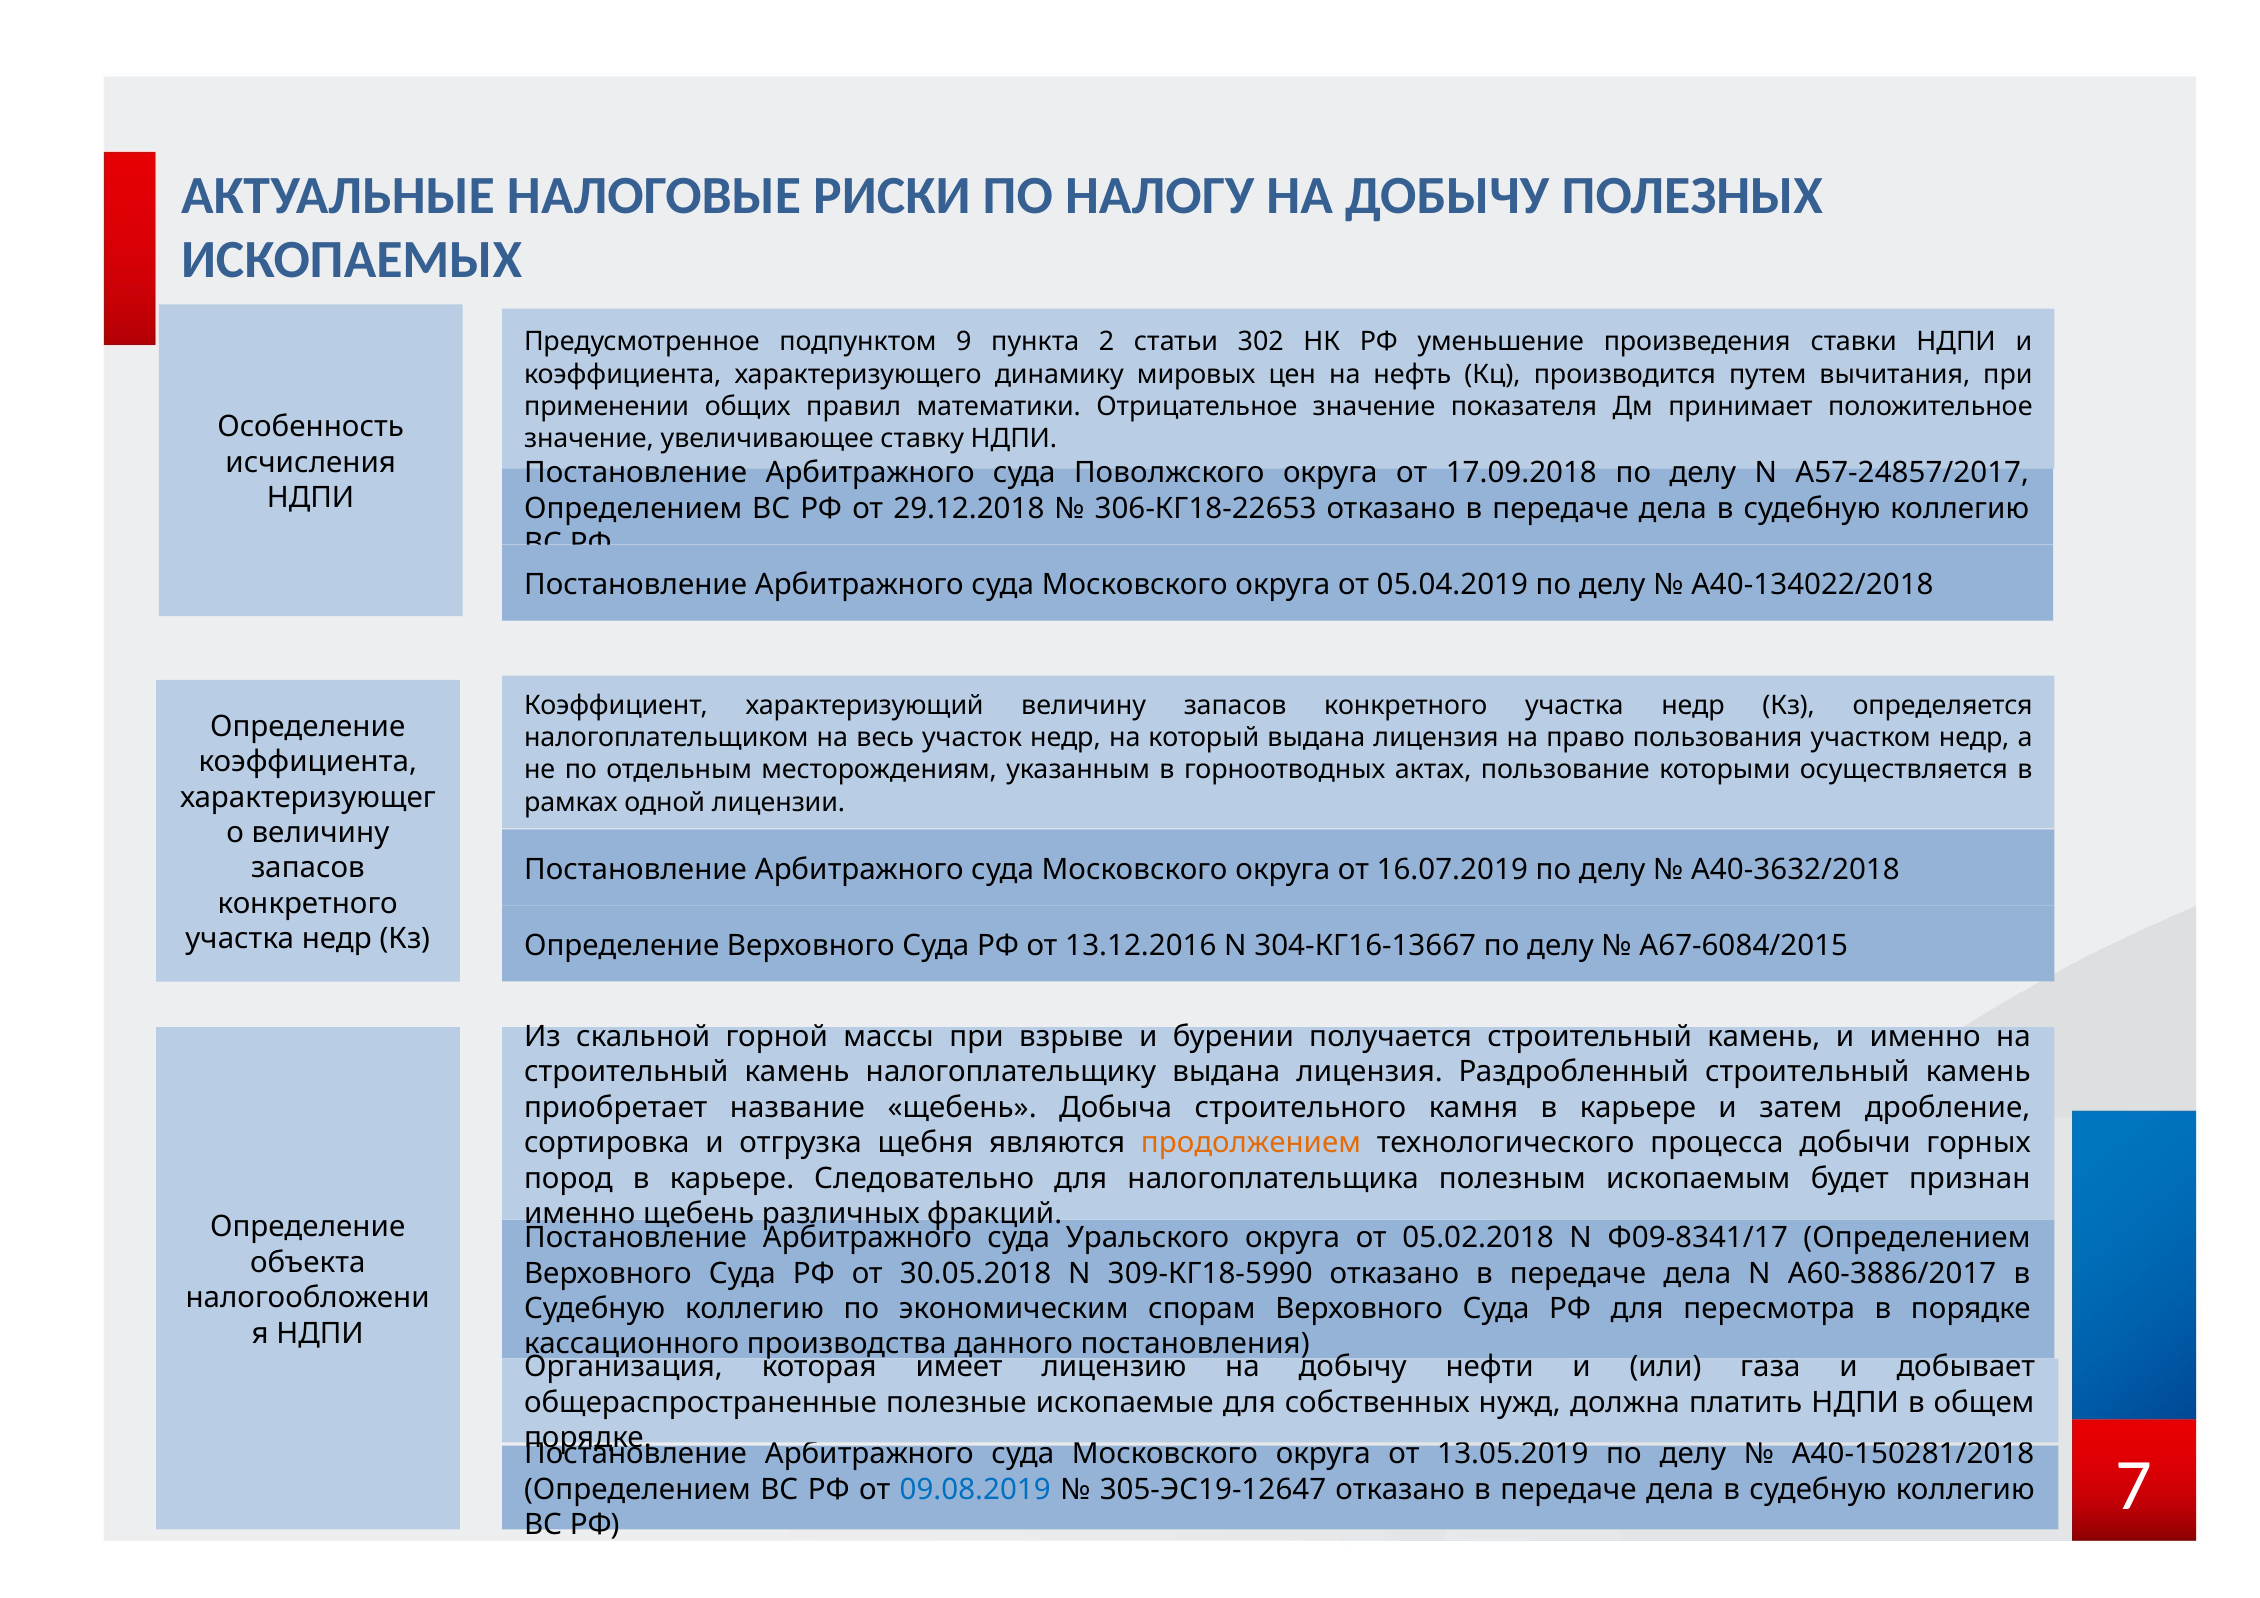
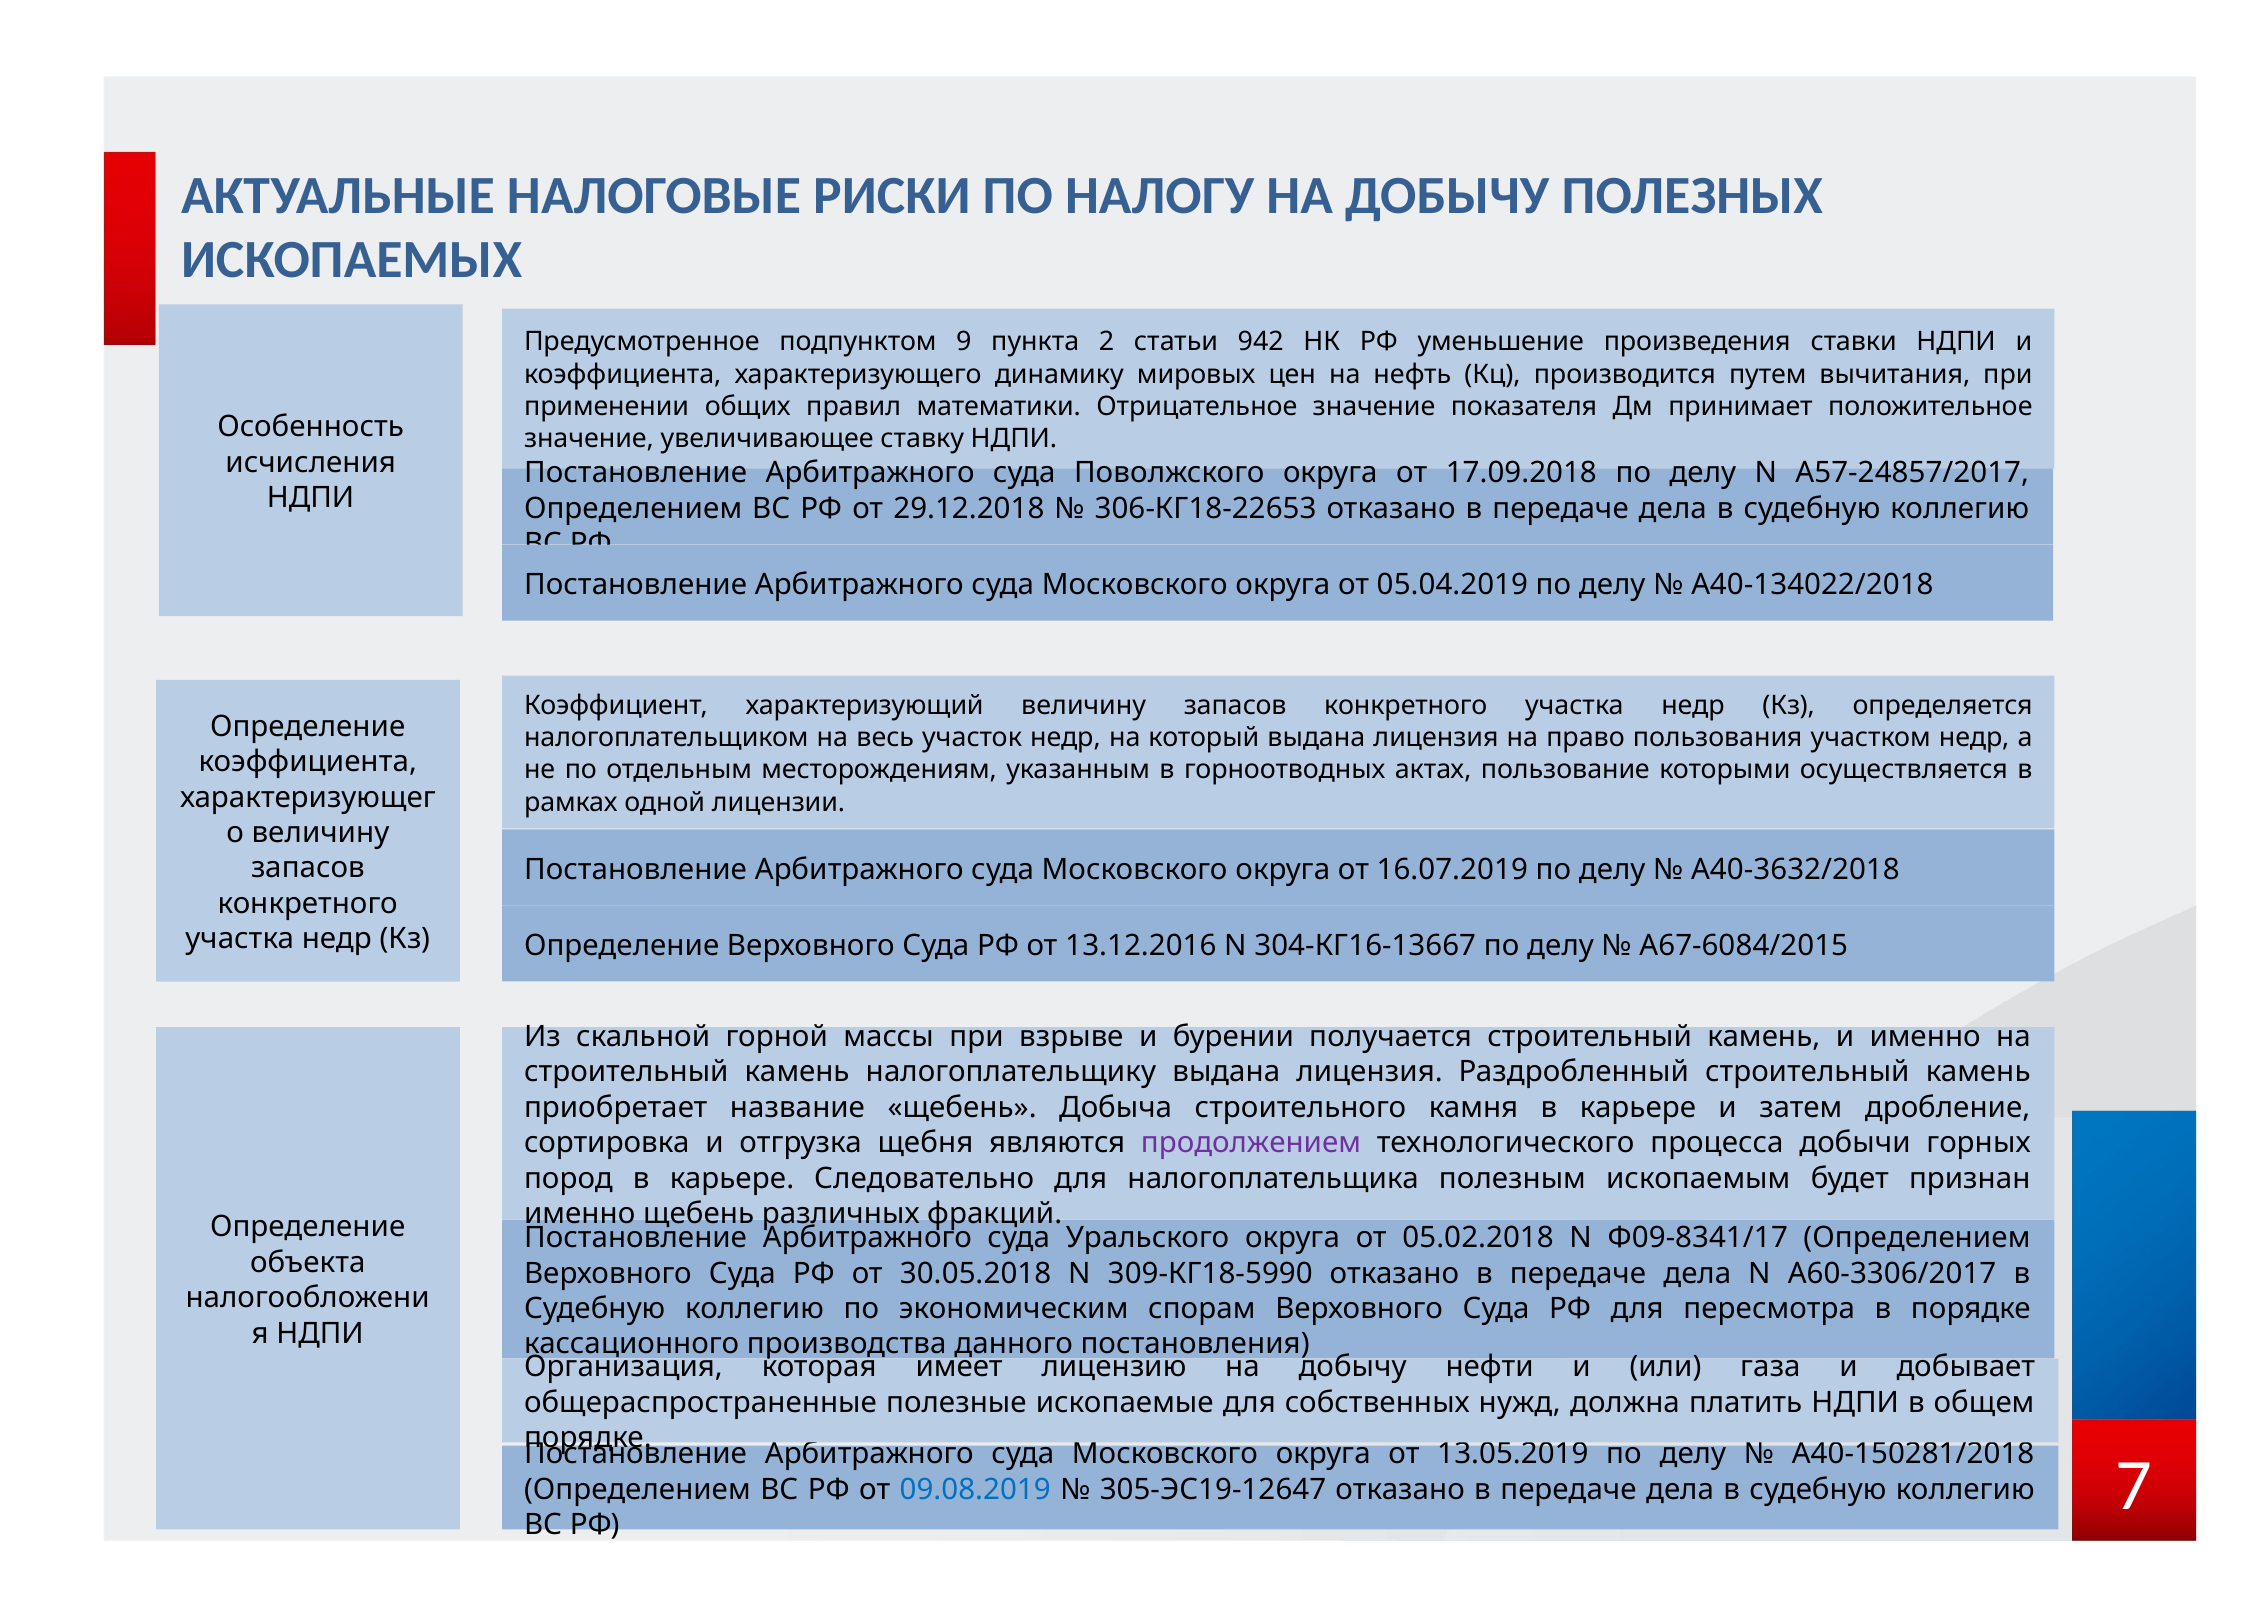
302: 302 -> 942
продолжением colour: orange -> purple
А60-3886/2017: А60-3886/2017 -> А60-3306/2017
